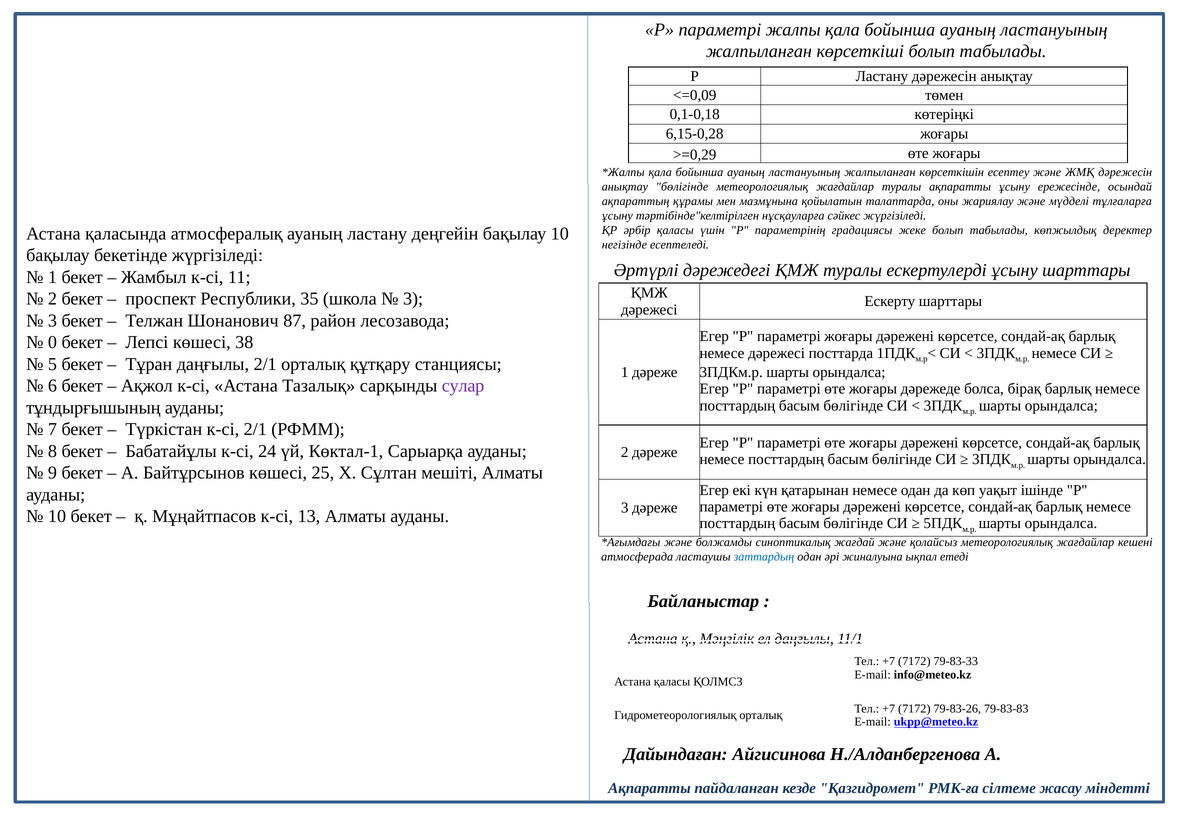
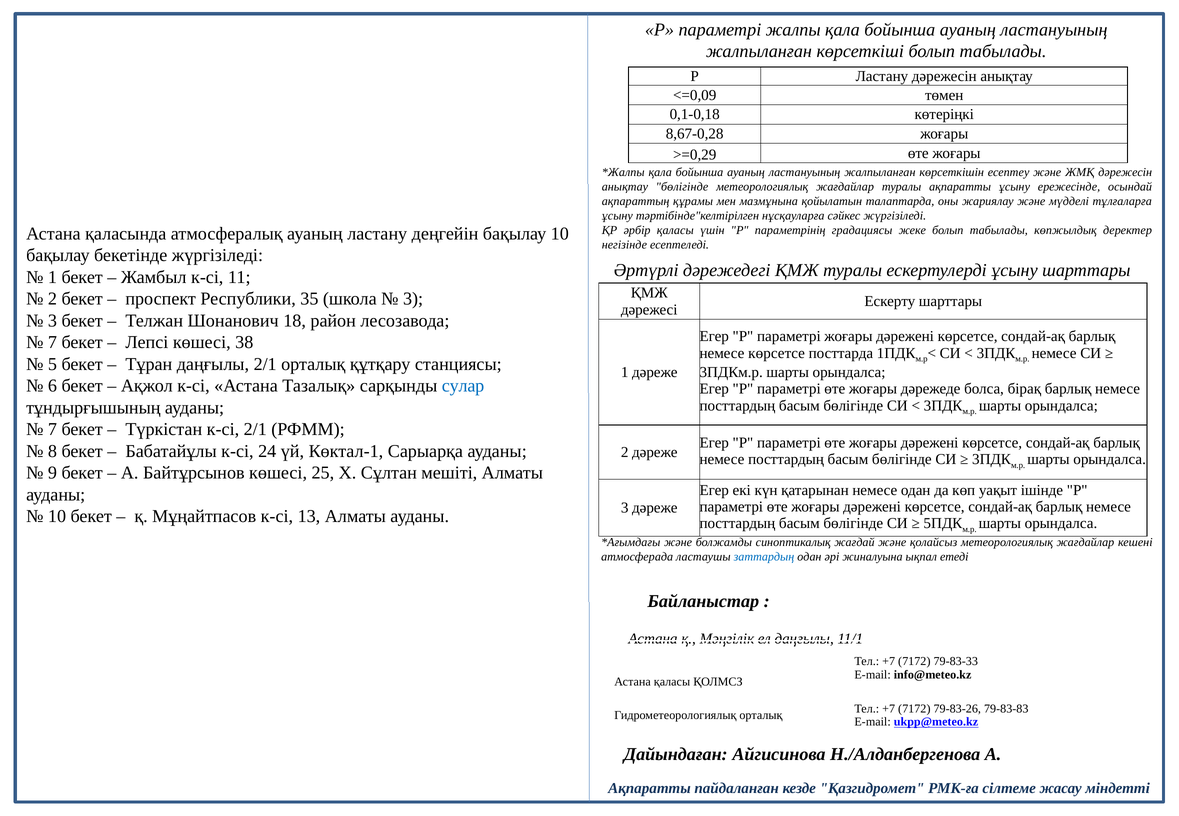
6,15-0,28: 6,15-0,28 -> 8,67-0,28
87: 87 -> 18
0 at (52, 343): 0 -> 7
немесе дәрежесі: дәрежесі -> көрсетсе
сулар colour: purple -> blue
